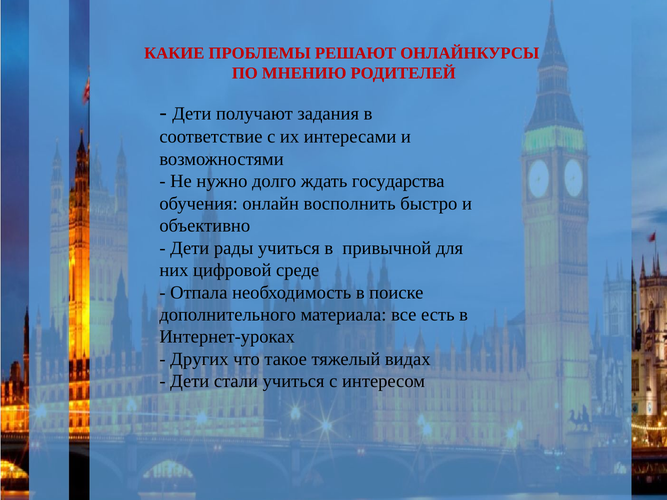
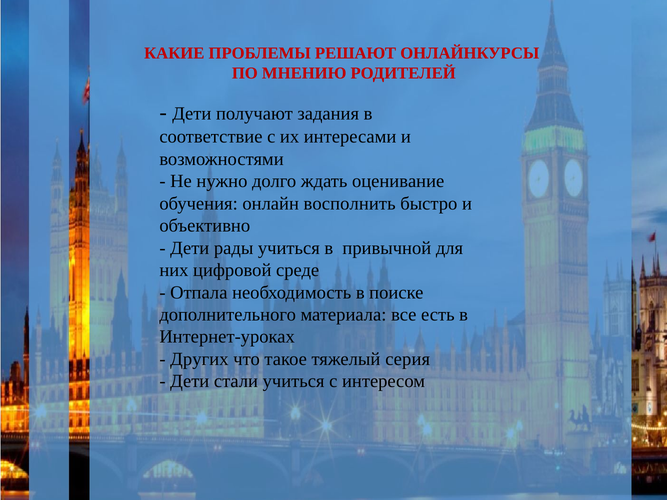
государства: государства -> оценивание
видах: видах -> серия
